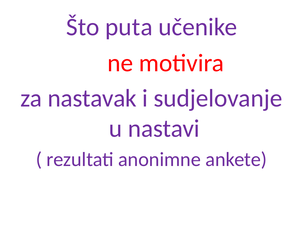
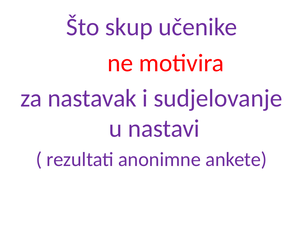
puta: puta -> skup
